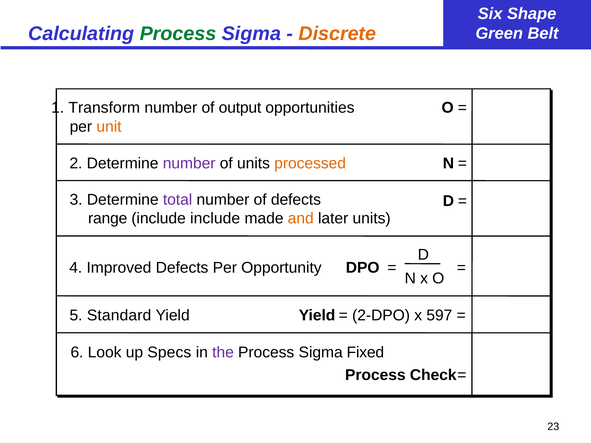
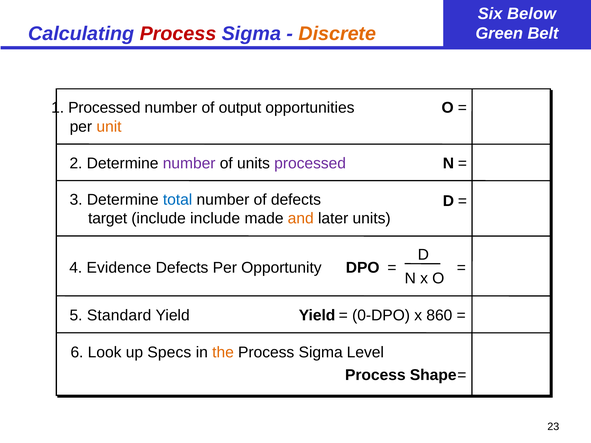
Shape: Shape -> Below
Process at (178, 34) colour: green -> red
1 Transform: Transform -> Processed
processed at (310, 163) colour: orange -> purple
total colour: purple -> blue
range: range -> target
Improved: Improved -> Evidence
2-DPO: 2-DPO -> 0-DPO
597: 597 -> 860
the colour: purple -> orange
Fixed: Fixed -> Level
Check: Check -> Shape
